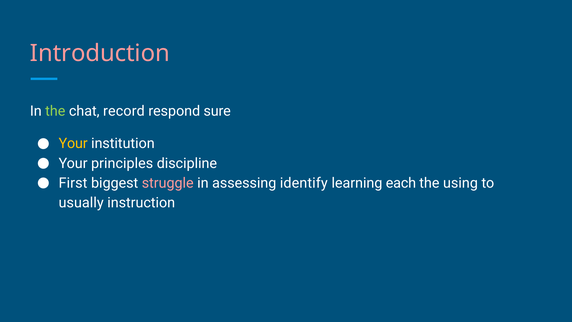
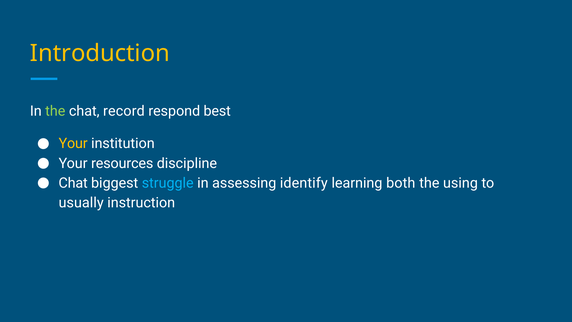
Introduction colour: pink -> yellow
sure: sure -> best
principles: principles -> resources
First at (73, 183): First -> Chat
struggle colour: pink -> light blue
each: each -> both
